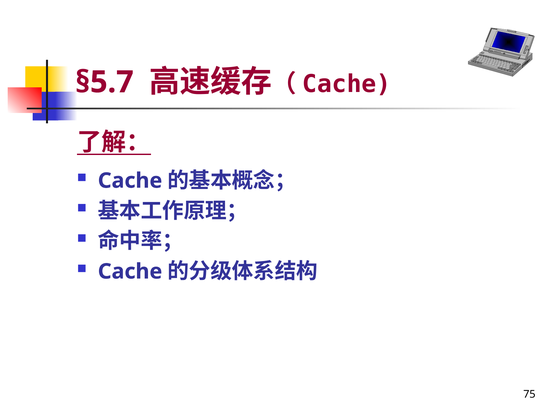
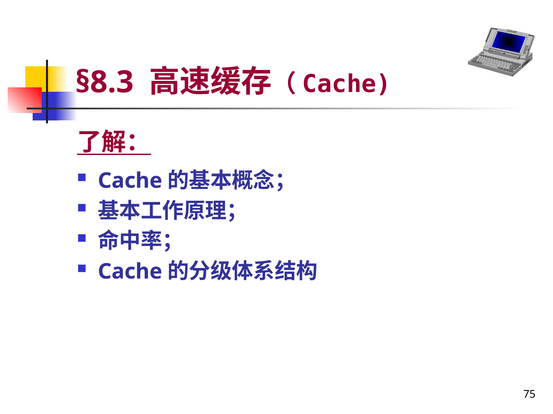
§5.7: §5.7 -> §8.3
